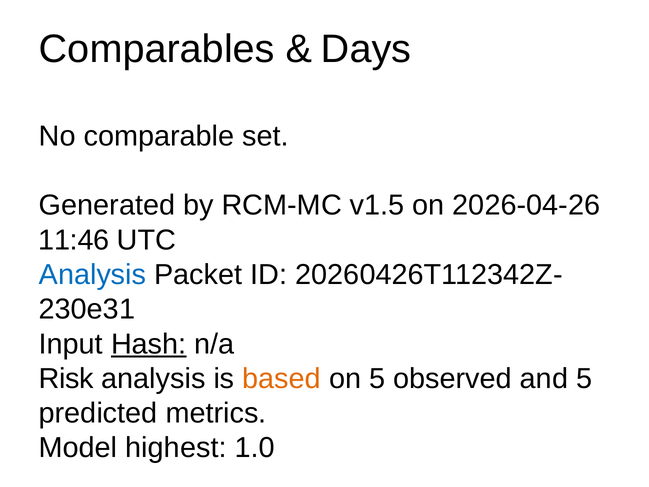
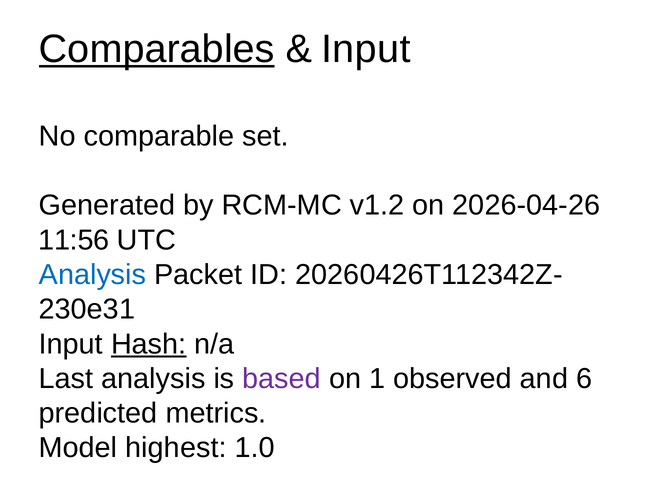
Comparables underline: none -> present
Days at (366, 49): Days -> Input
v1.5: v1.5 -> v1.2
11:46: 11:46 -> 11:56
Risk: Risk -> Last
based colour: orange -> purple
on 5: 5 -> 1
and 5: 5 -> 6
